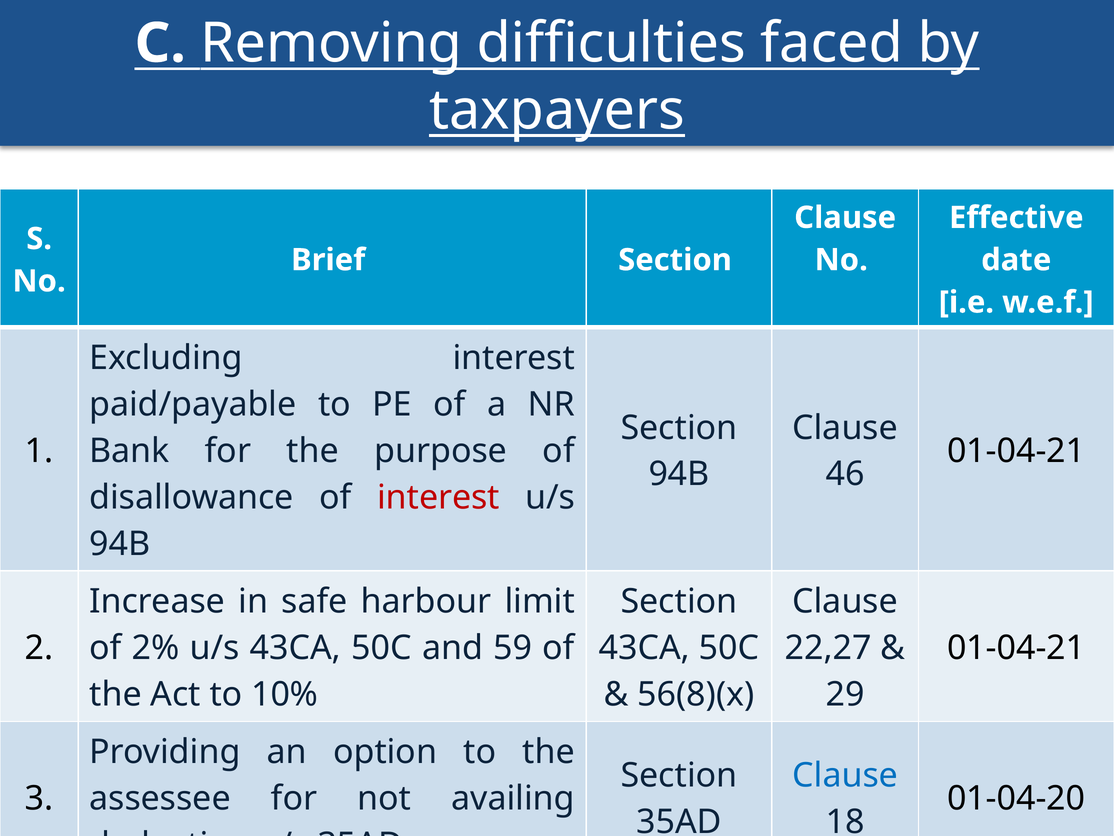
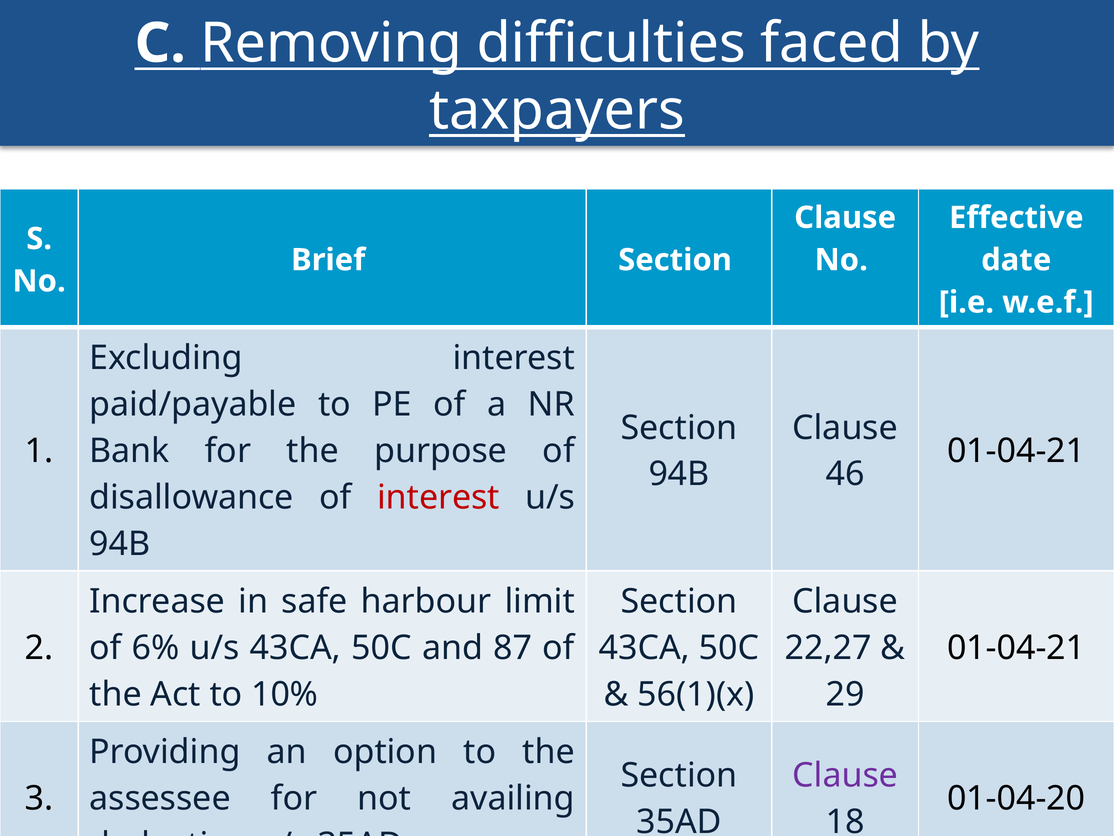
2%: 2% -> 6%
59: 59 -> 87
56(8)(x: 56(8)(x -> 56(1)(x
Clause at (845, 775) colour: blue -> purple
